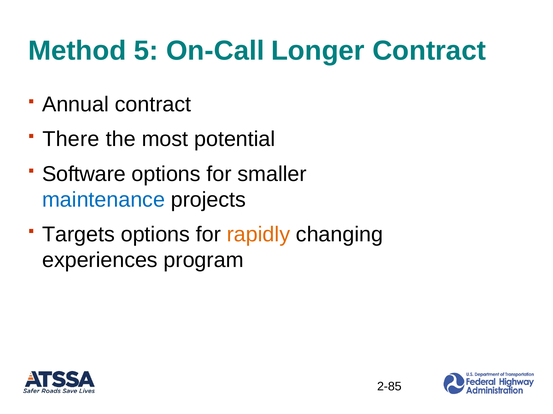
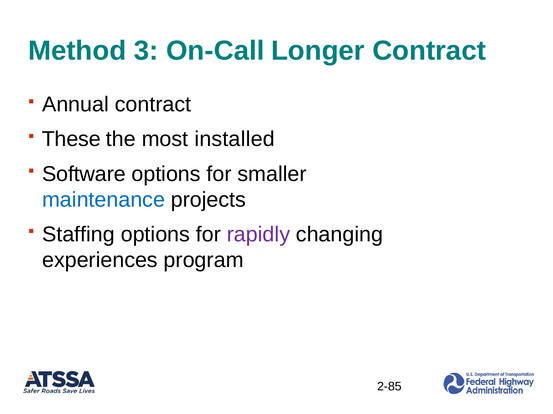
5: 5 -> 3
There: There -> These
potential: potential -> installed
Targets: Targets -> Staffing
rapidly colour: orange -> purple
